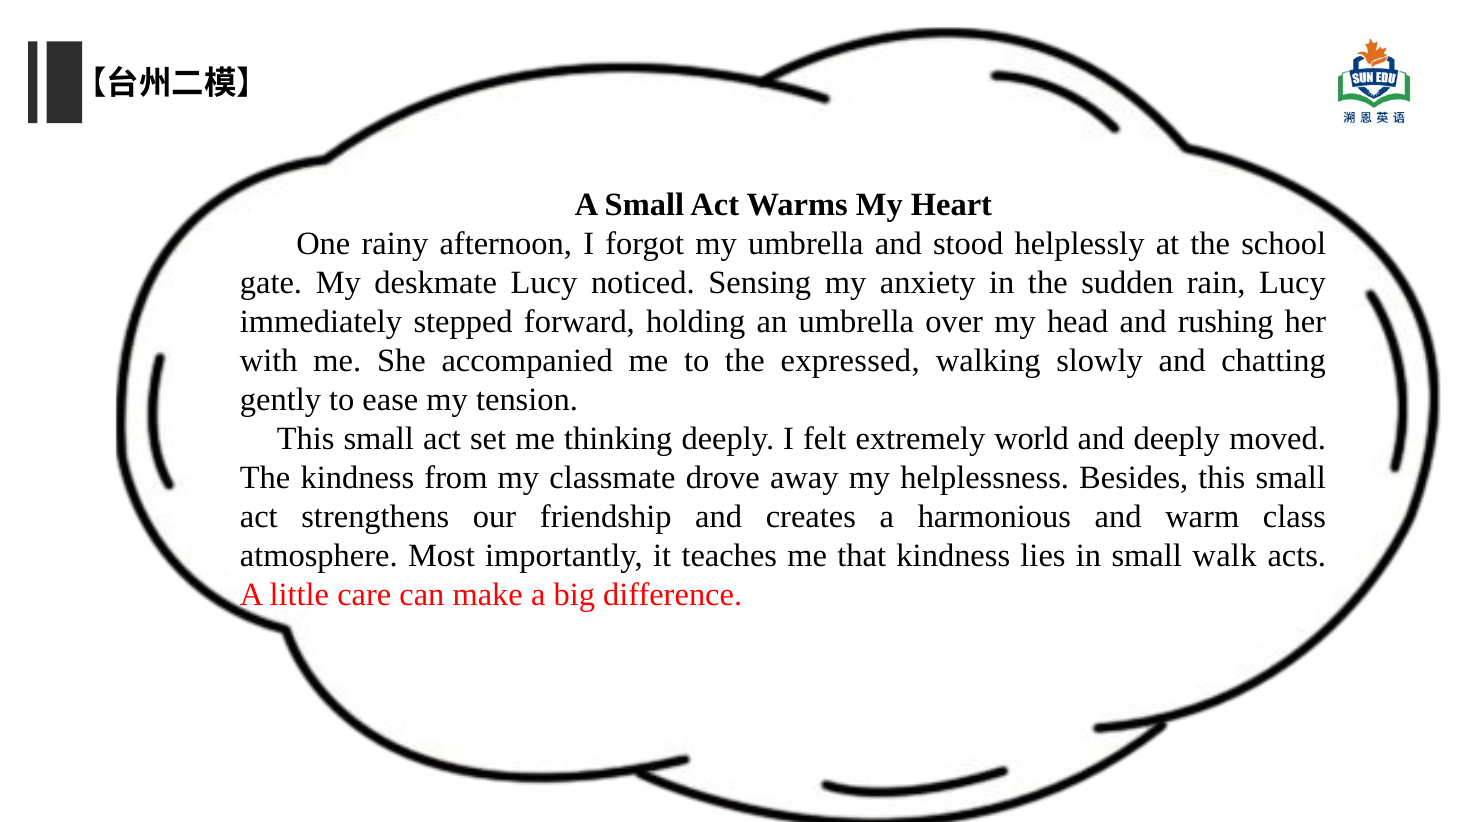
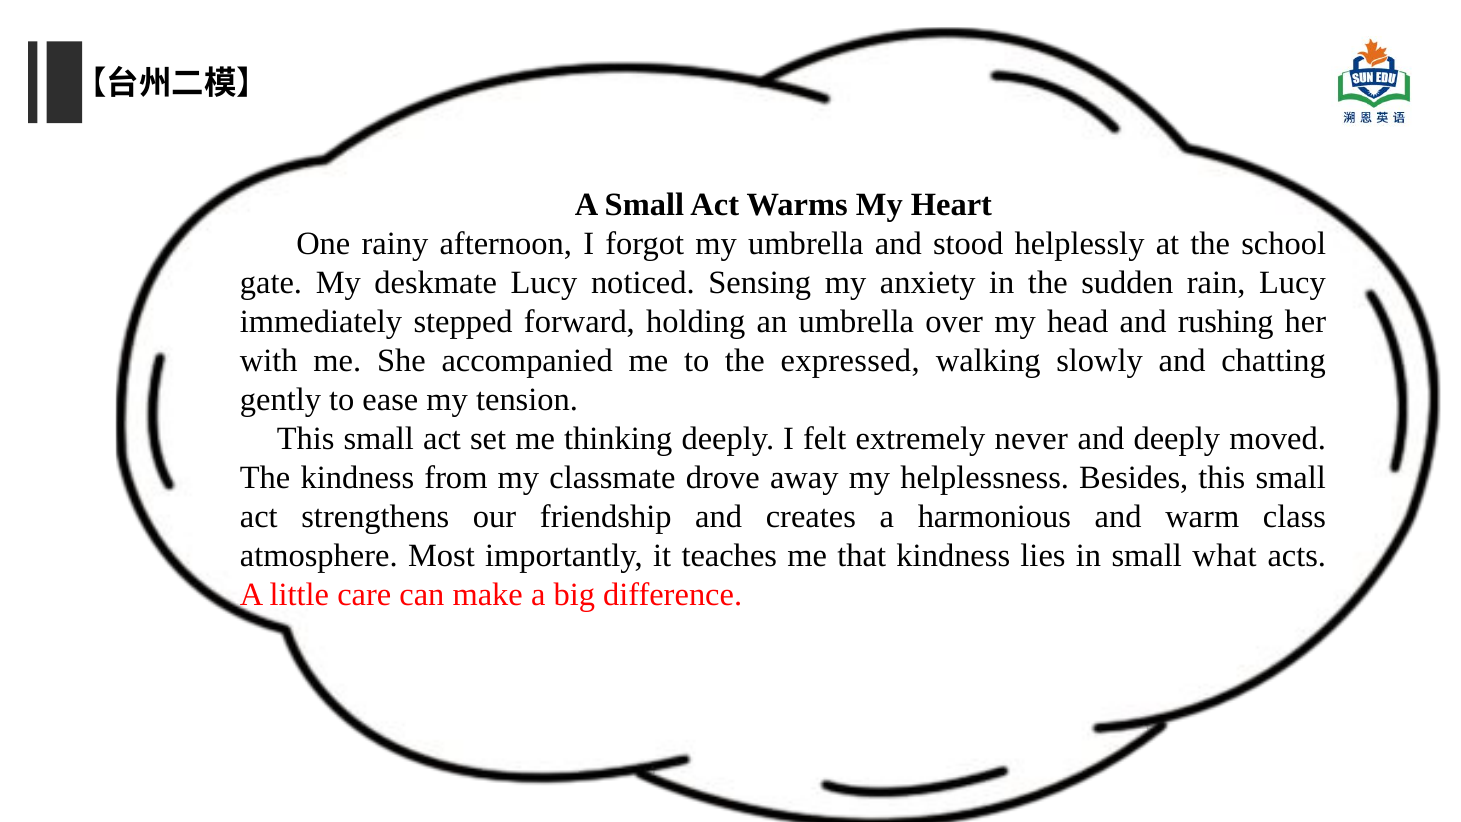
world: world -> never
walk: walk -> what
